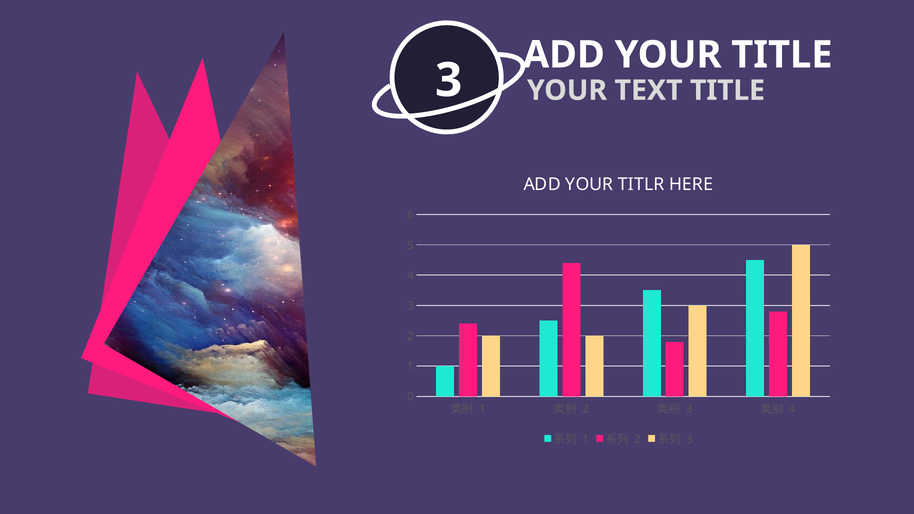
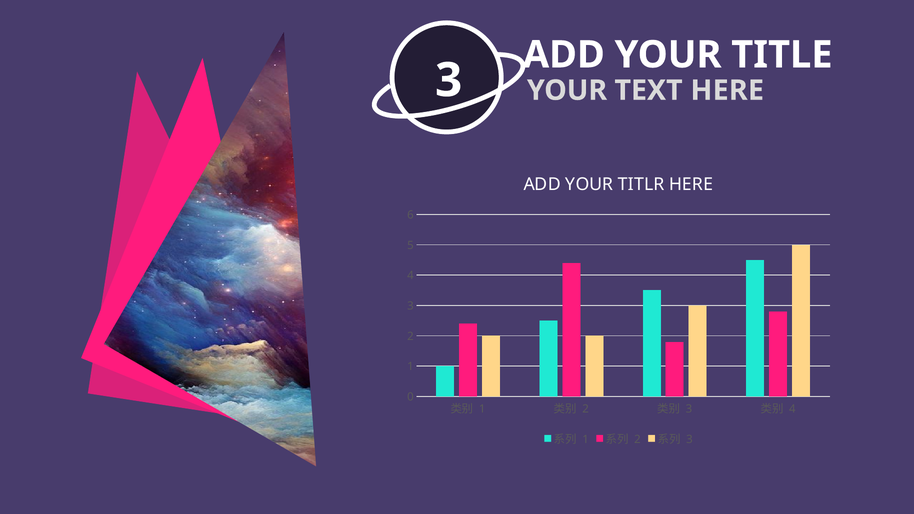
TEXT TITLE: TITLE -> HERE
